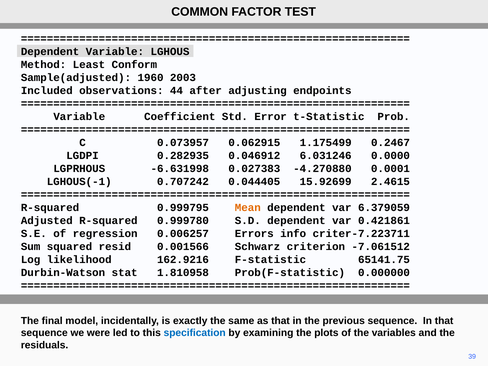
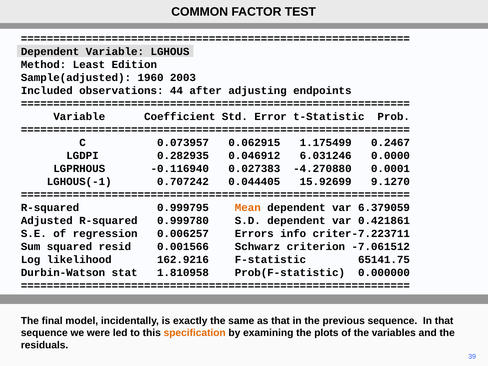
Conform: Conform -> Edition
-6.631998: -6.631998 -> -0.116940
2.4615: 2.4615 -> 9.1270
specification colour: blue -> orange
